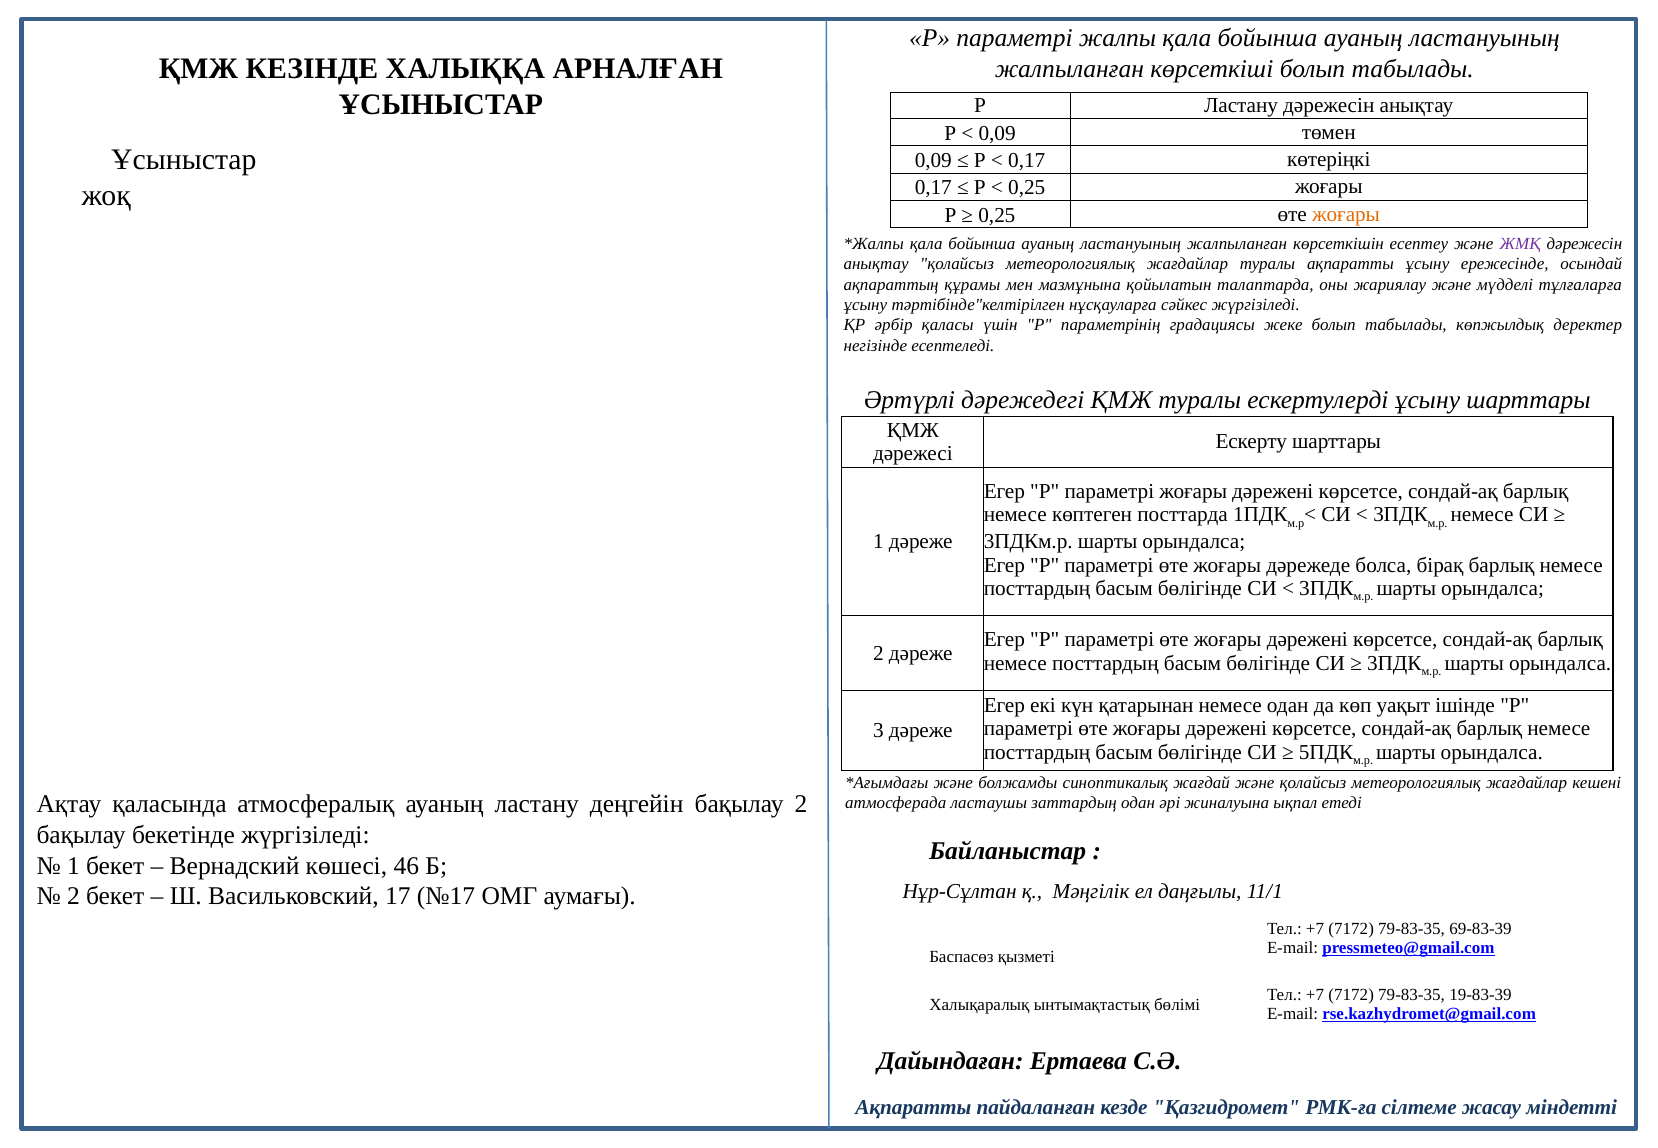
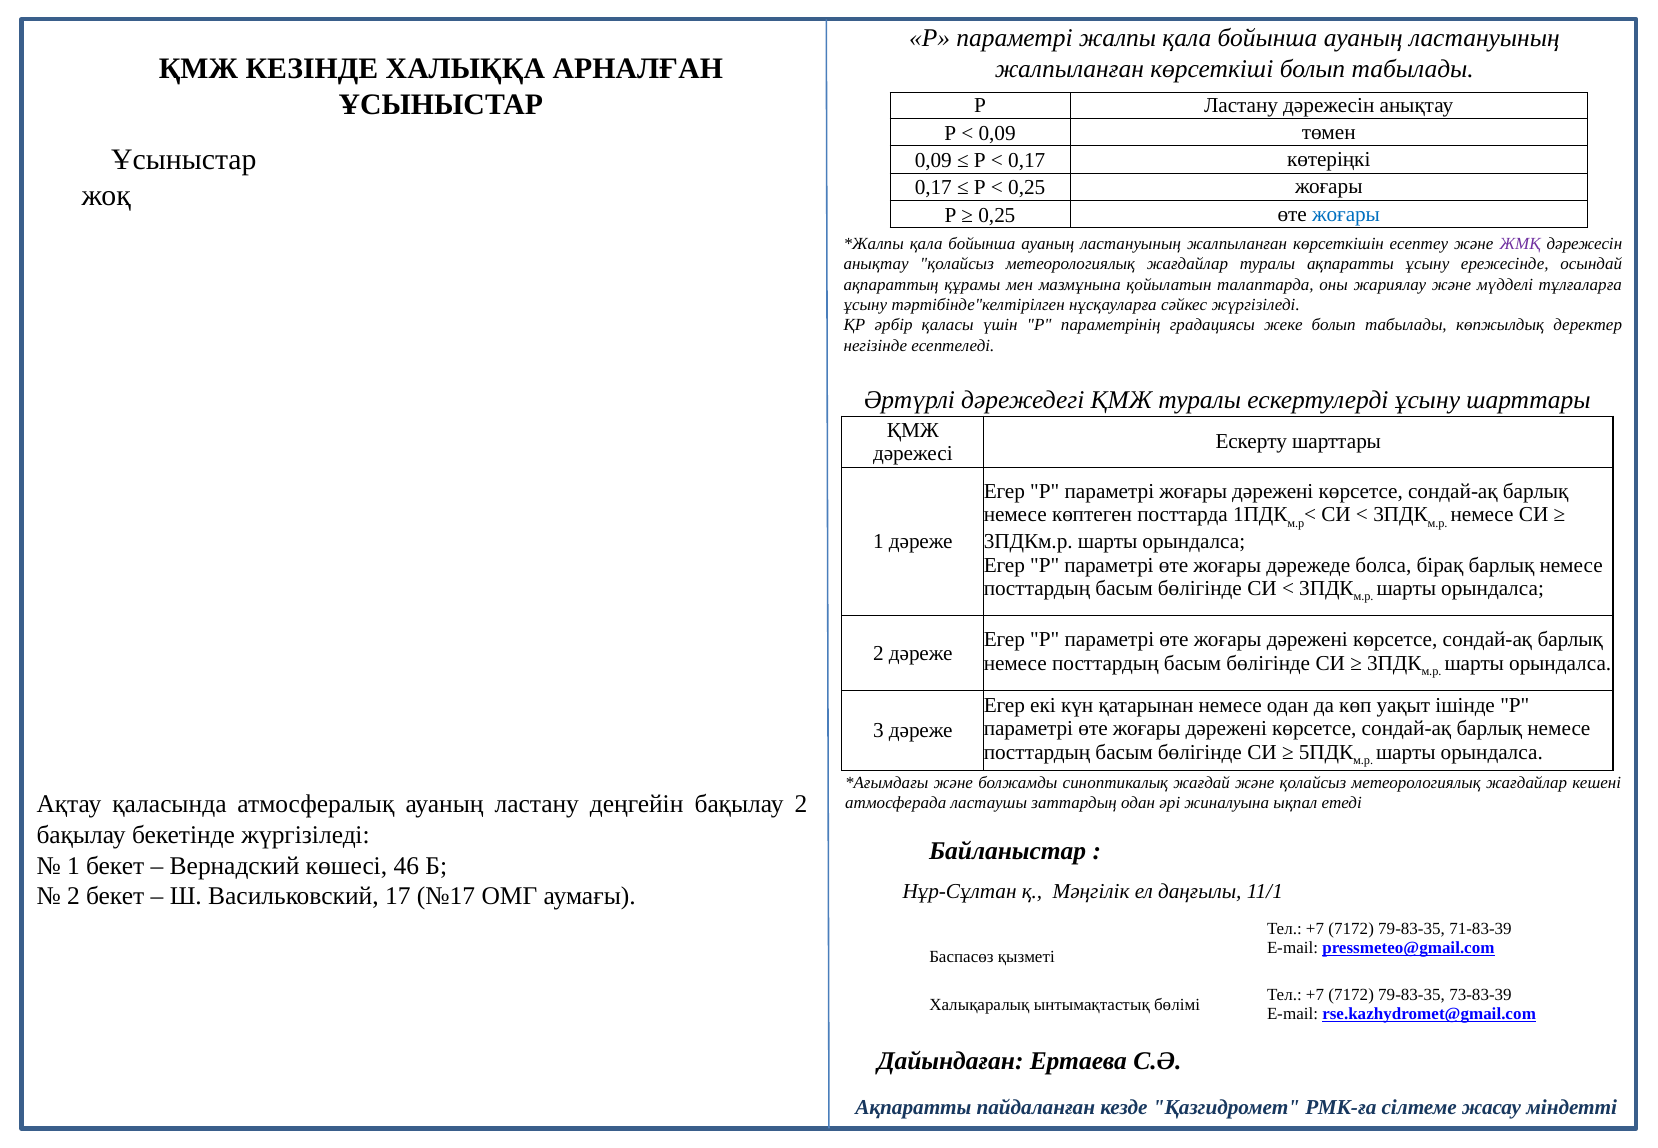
жоғары at (1346, 214) colour: orange -> blue
69-83-39: 69-83-39 -> 71-83-39
19-83-39: 19-83-39 -> 73-83-39
